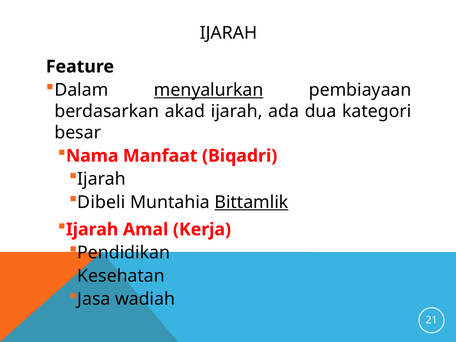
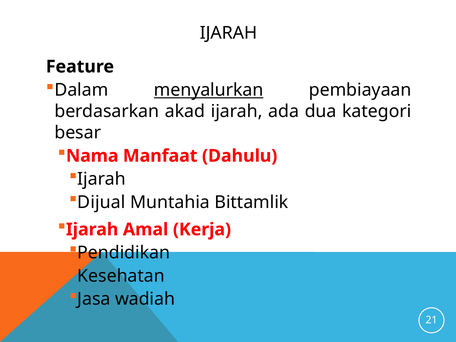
Biqadri: Biqadri -> Dahulu
Dibeli: Dibeli -> Dijual
Bittamlik underline: present -> none
